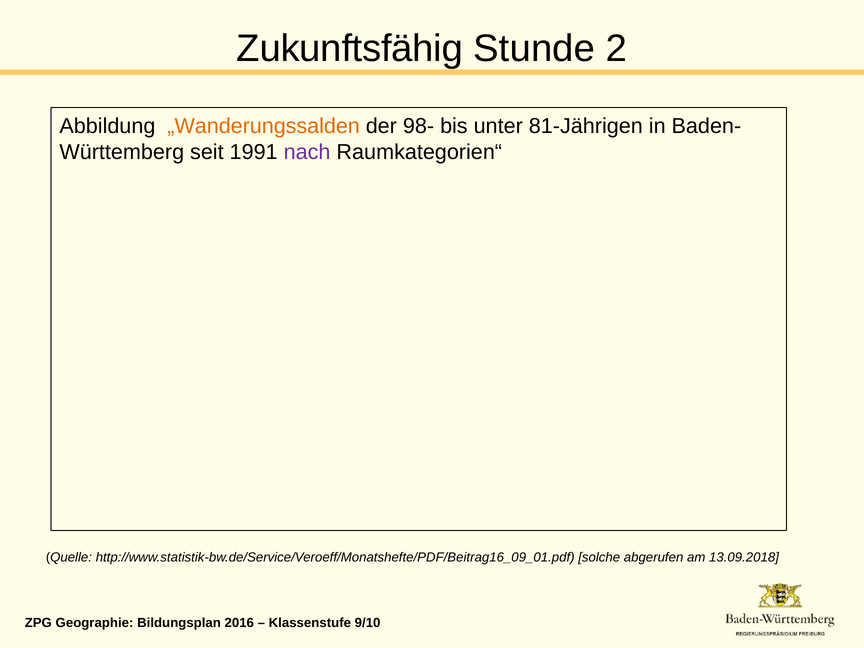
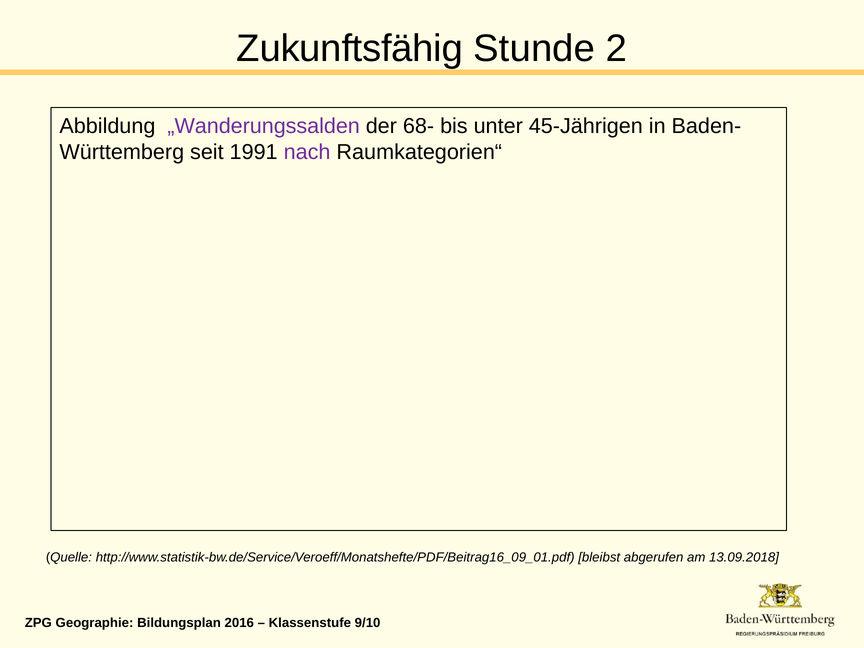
„Wanderungssalden colour: orange -> purple
98-: 98- -> 68-
81-Jährigen: 81-Jährigen -> 45-Jährigen
solche: solche -> bleibst
